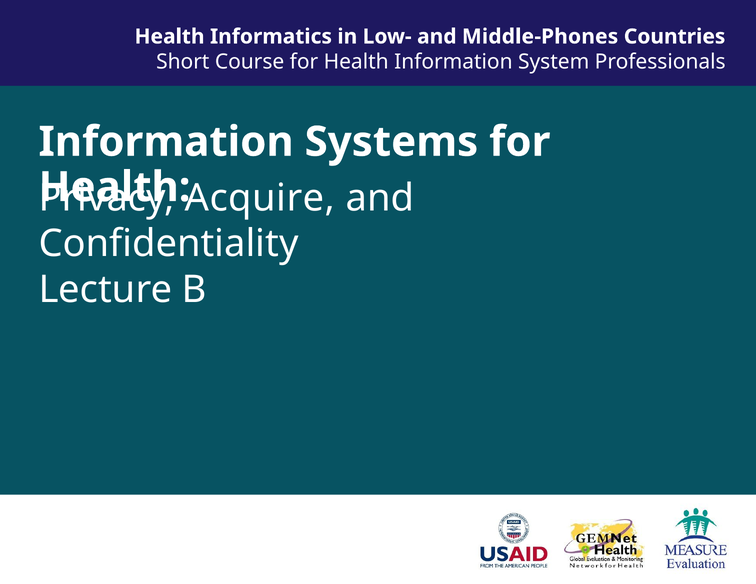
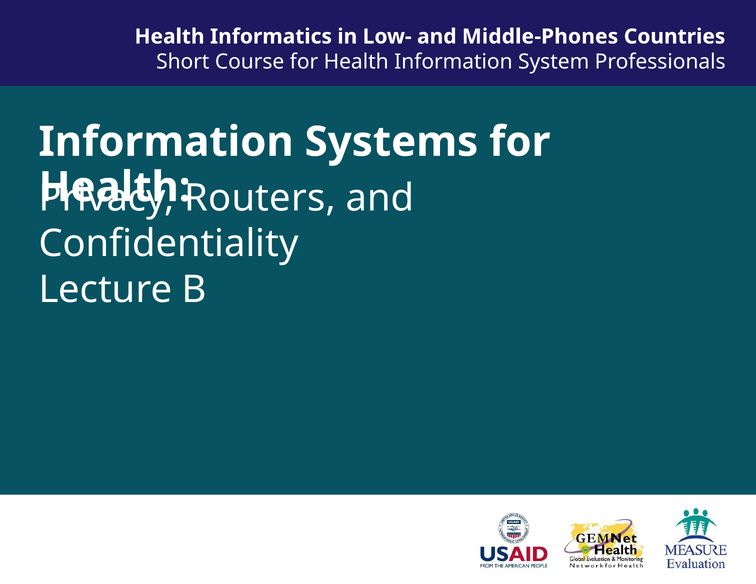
Acquire: Acquire -> Routers
